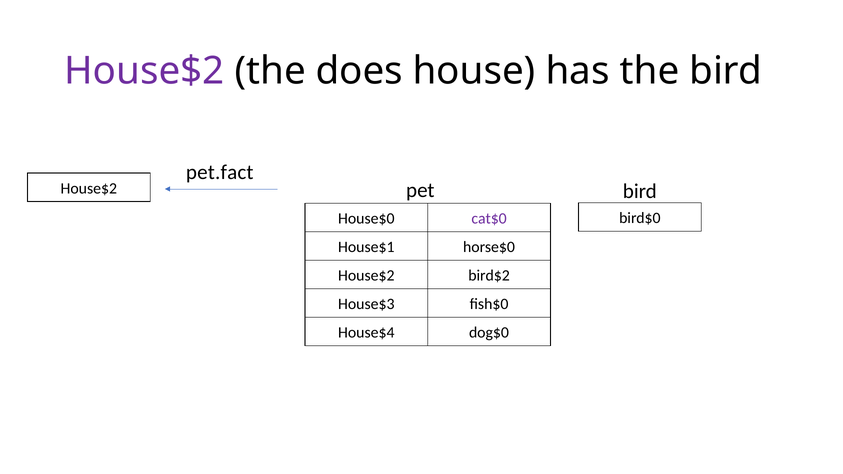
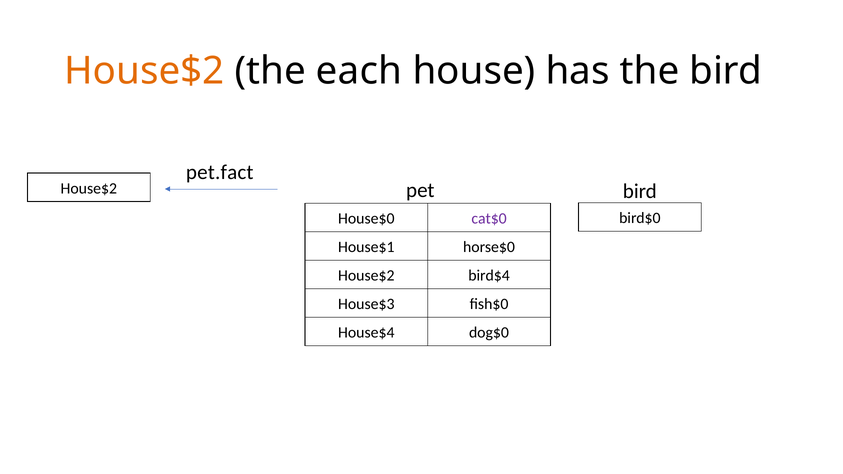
House$2 at (144, 71) colour: purple -> orange
does: does -> each
bird$2: bird$2 -> bird$4
